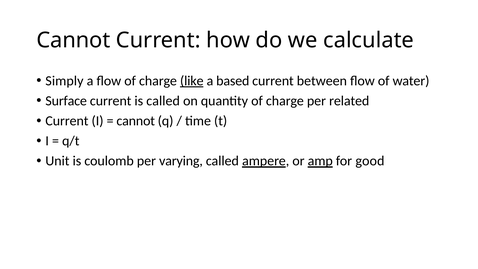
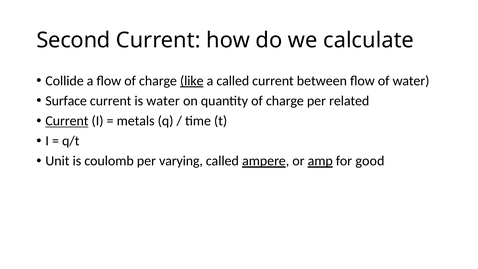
Cannot at (73, 40): Cannot -> Second
Simply: Simply -> Collide
a based: based -> called
is called: called -> water
Current at (67, 121) underline: none -> present
cannot at (136, 121): cannot -> metals
